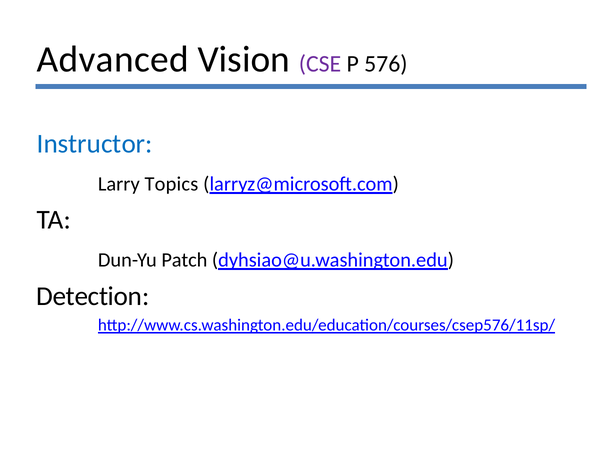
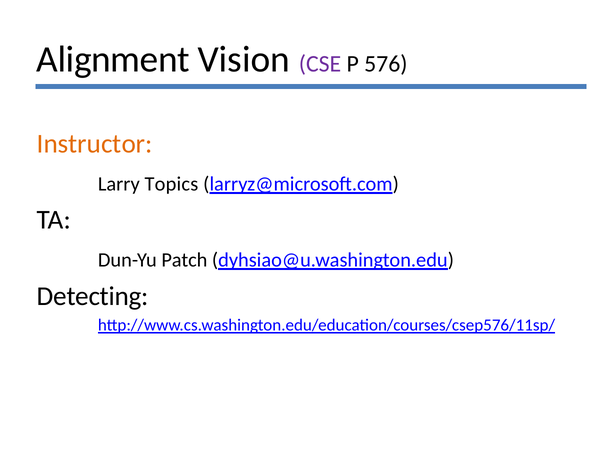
Advanced: Advanced -> Alignment
Instructor colour: blue -> orange
Detection: Detection -> Detecting
